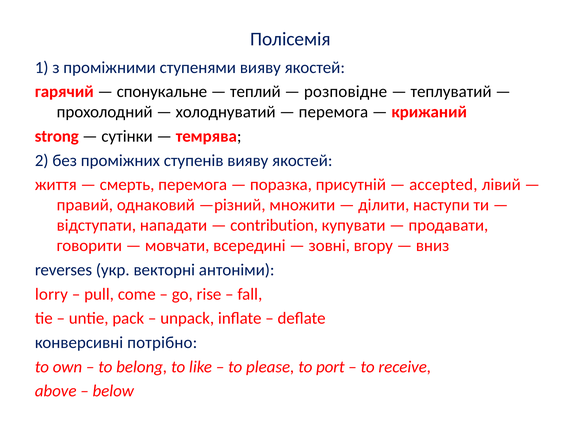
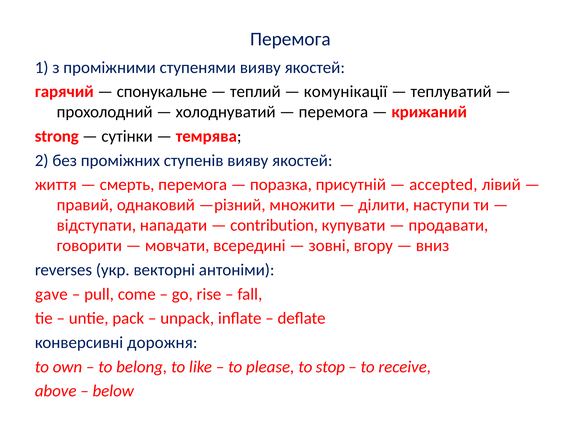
Полісемія at (290, 39): Полісемія -> Перемога
розповідне: розповідне -> комунікації
lorry: lorry -> gave
потрібно: потрібно -> дорожня
port: port -> stop
